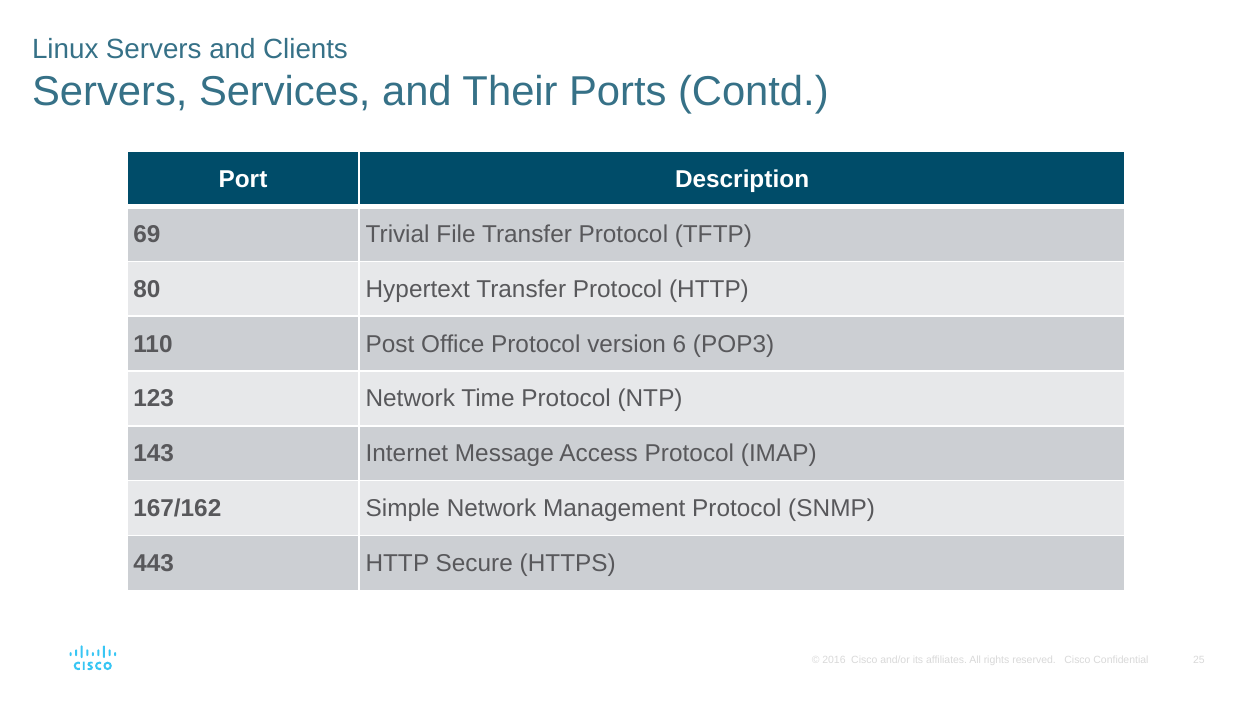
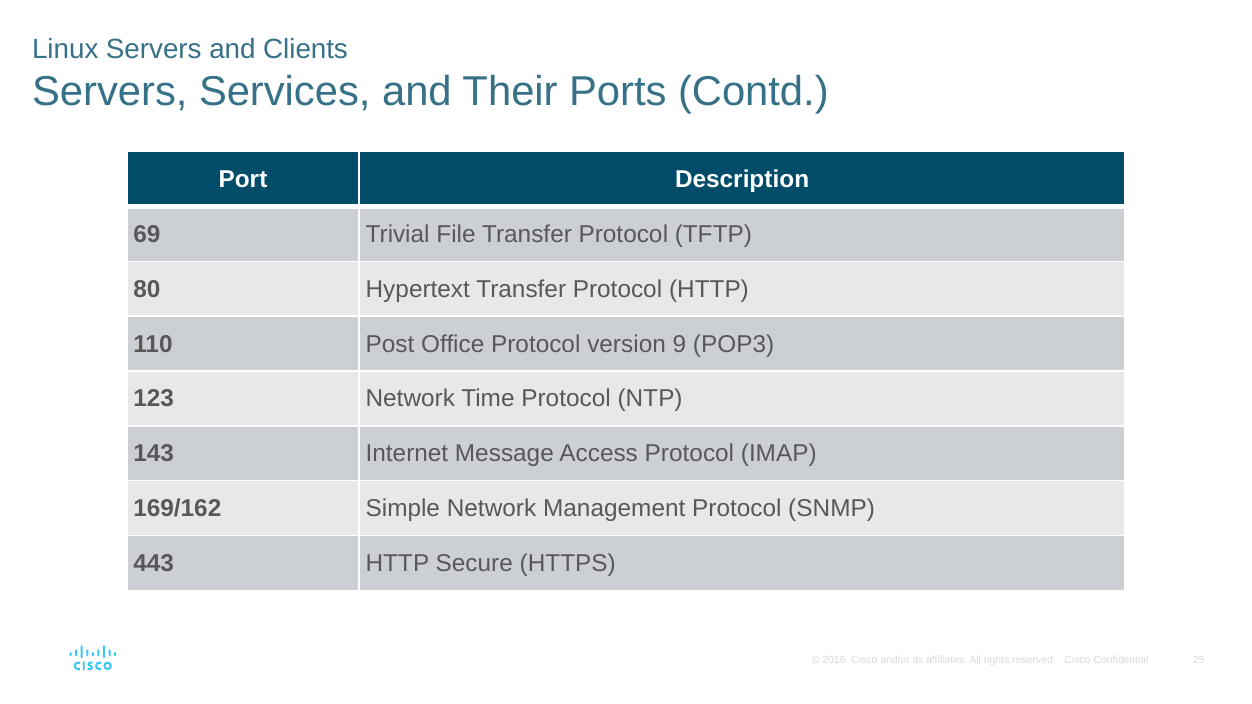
6: 6 -> 9
167/162: 167/162 -> 169/162
